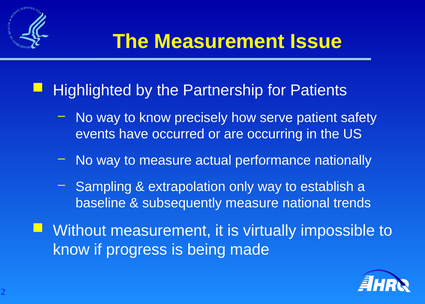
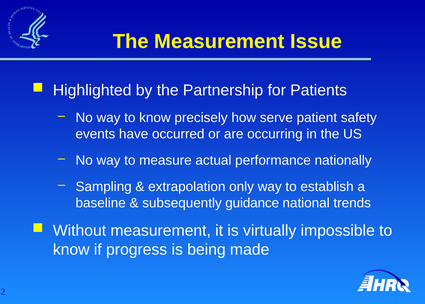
subsequently measure: measure -> guidance
